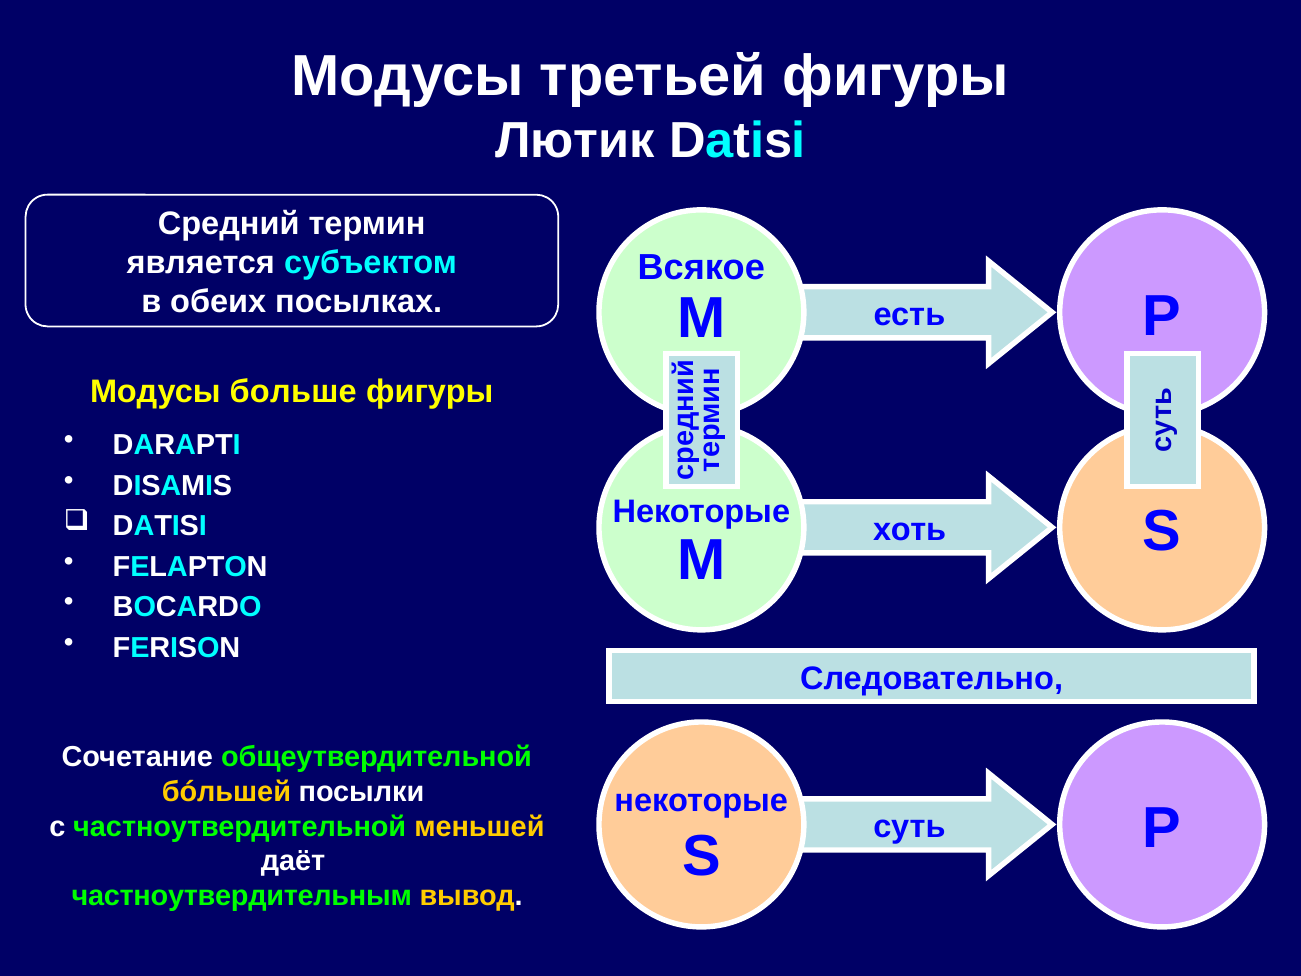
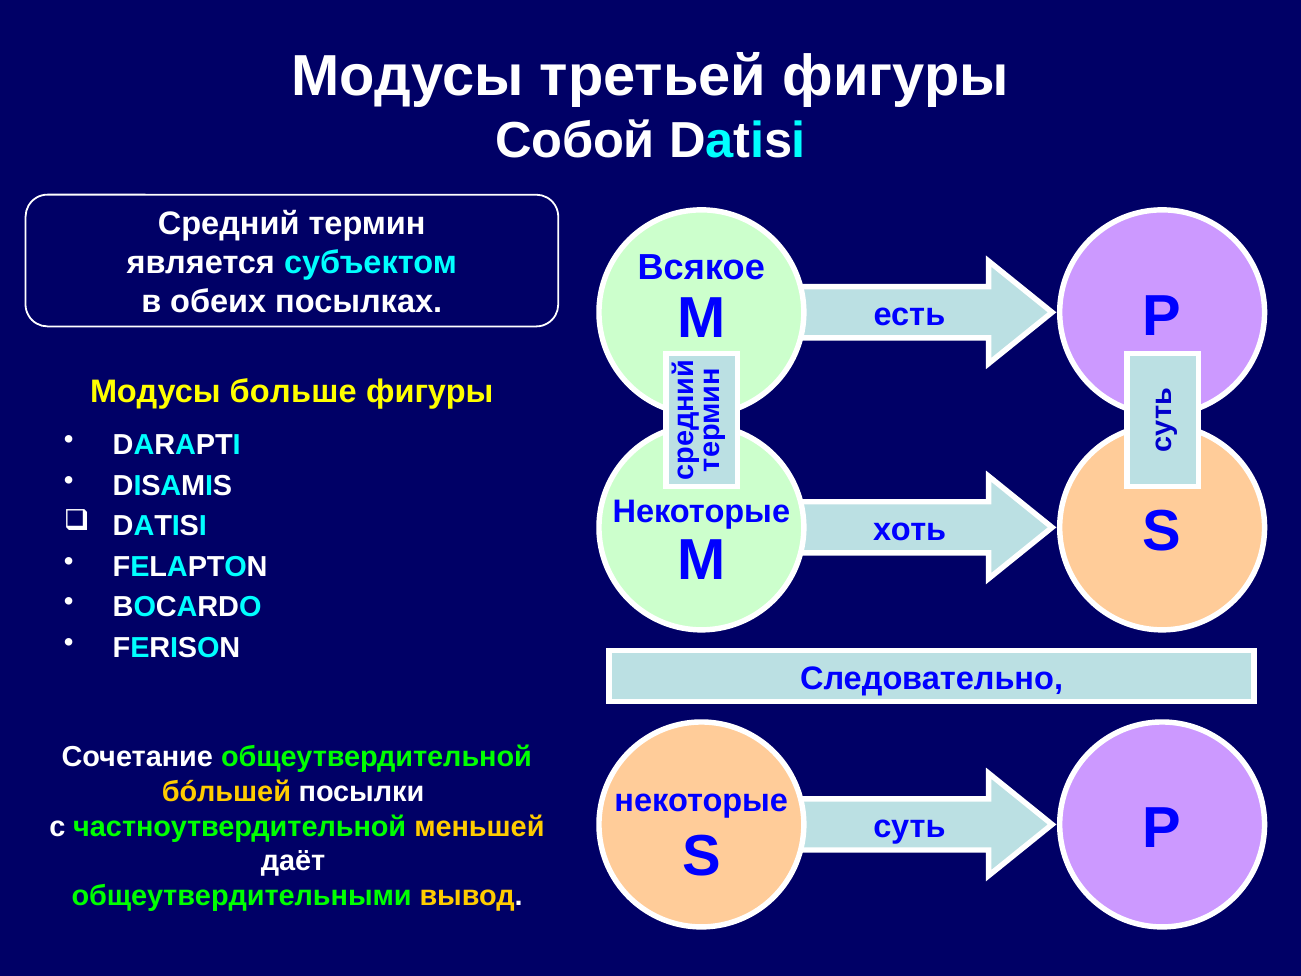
Лютик: Лютик -> Собой
частноутвердительным: частноутвердительным -> общеутвердительными
